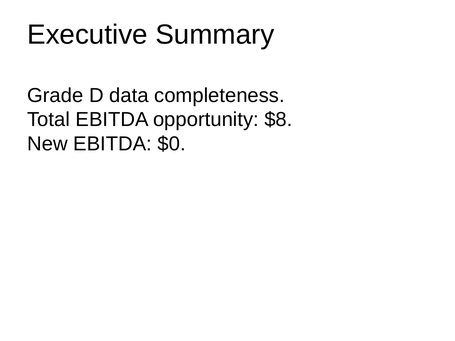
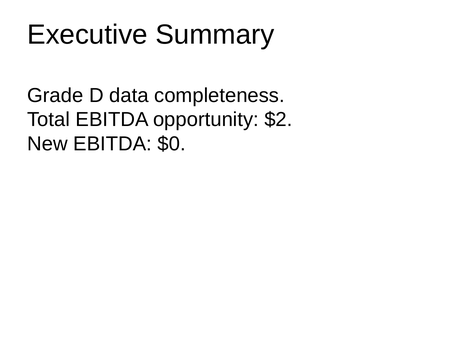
$8: $8 -> $2
